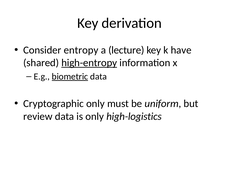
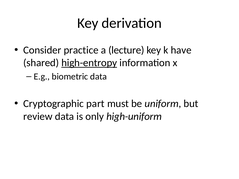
entropy: entropy -> practice
biometric underline: present -> none
Cryptographic only: only -> part
high-logistics: high-logistics -> high-uniform
